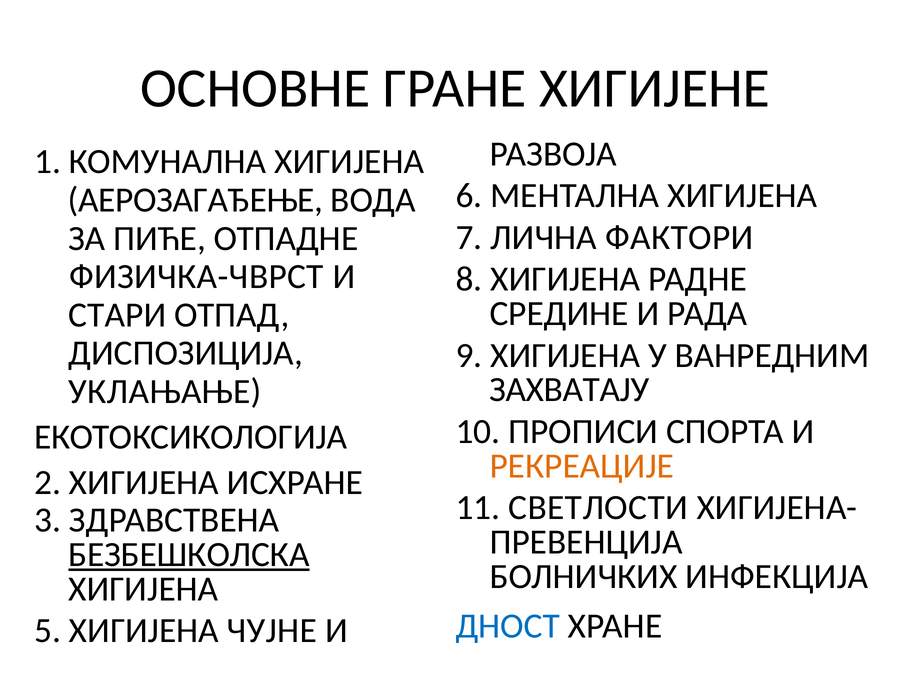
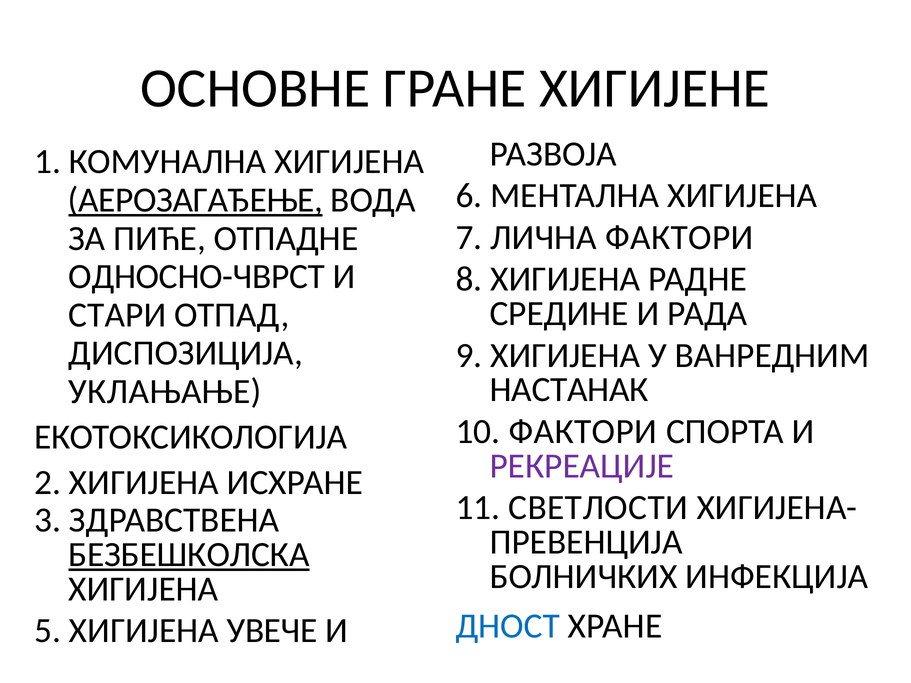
АЕРОЗАГАЂЕЊЕ underline: none -> present
ФИЗИЧКА-ЧВРСТ: ФИЗИЧКА-ЧВРСТ -> ОДНОСНО-ЧВРСТ
ЗАХВАТАЈУ: ЗАХВАТАЈУ -> НАСТАНАК
10 ПРОПИСИ: ПРОПИСИ -> ФАКТОРИ
РЕКРЕАЦИЈЕ colour: orange -> purple
ЧУЈНЕ: ЧУЈНЕ -> УВЕЧЕ
